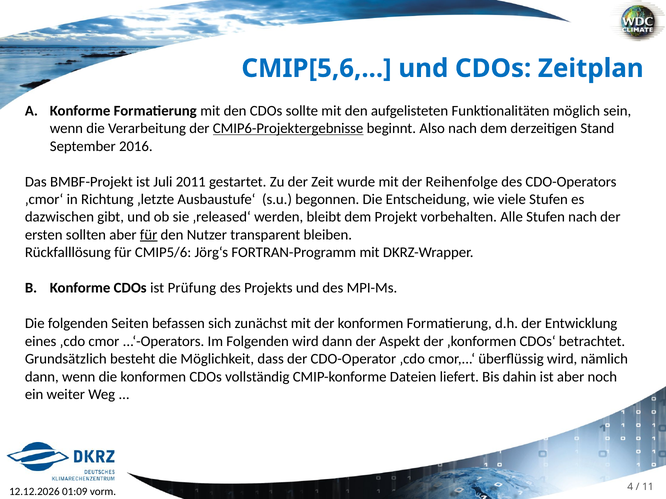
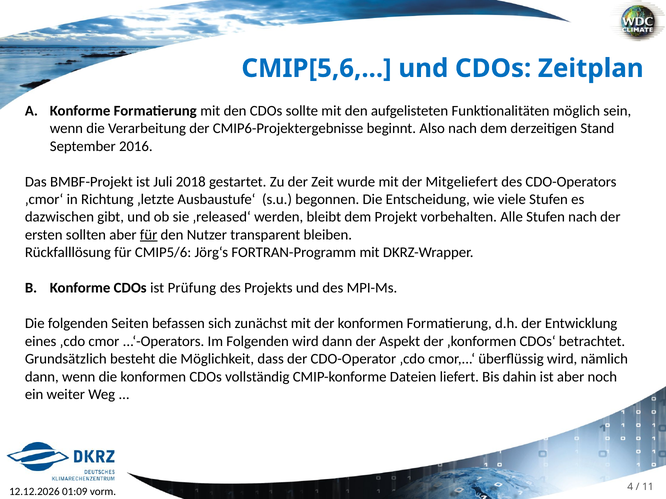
CMIP6-Projektergebnisse underline: present -> none
2011: 2011 -> 2018
Reihenfolge: Reihenfolge -> Mitgeliefert
